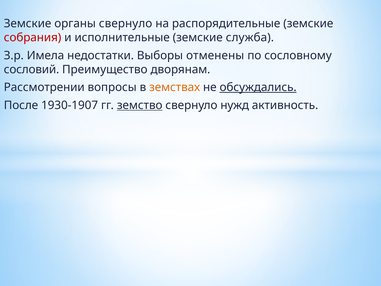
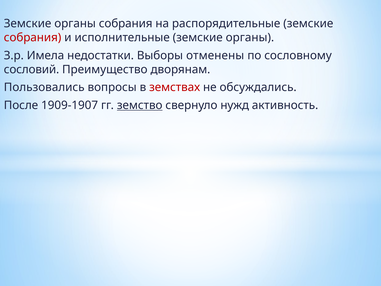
органы свернуло: свернуло -> собрания
исполнительные земские служба: служба -> органы
Рассмотрении: Рассмотрении -> Пользовались
земствах colour: orange -> red
обсуждались underline: present -> none
1930-1907: 1930-1907 -> 1909-1907
